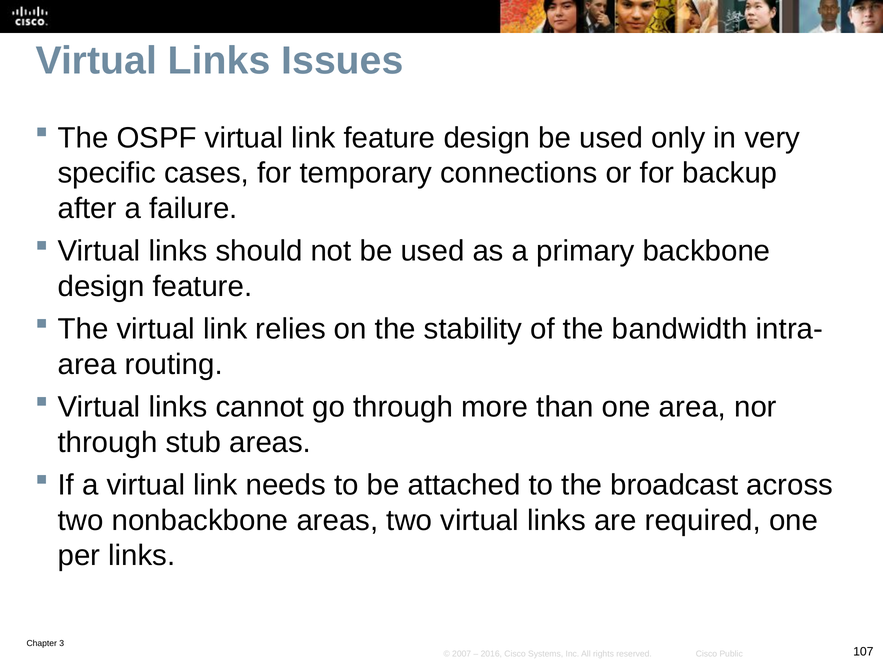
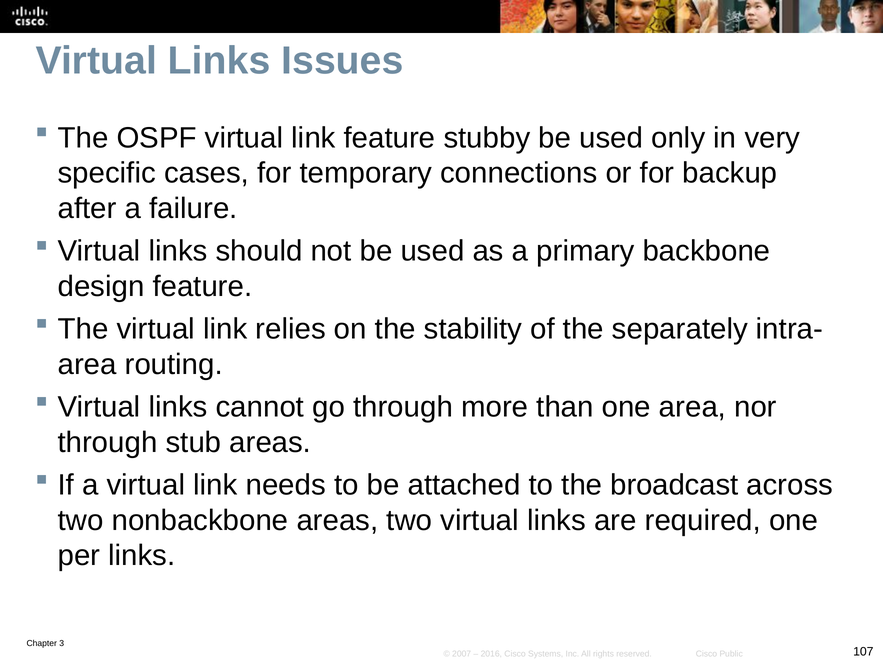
feature design: design -> stubby
bandwidth: bandwidth -> separately
